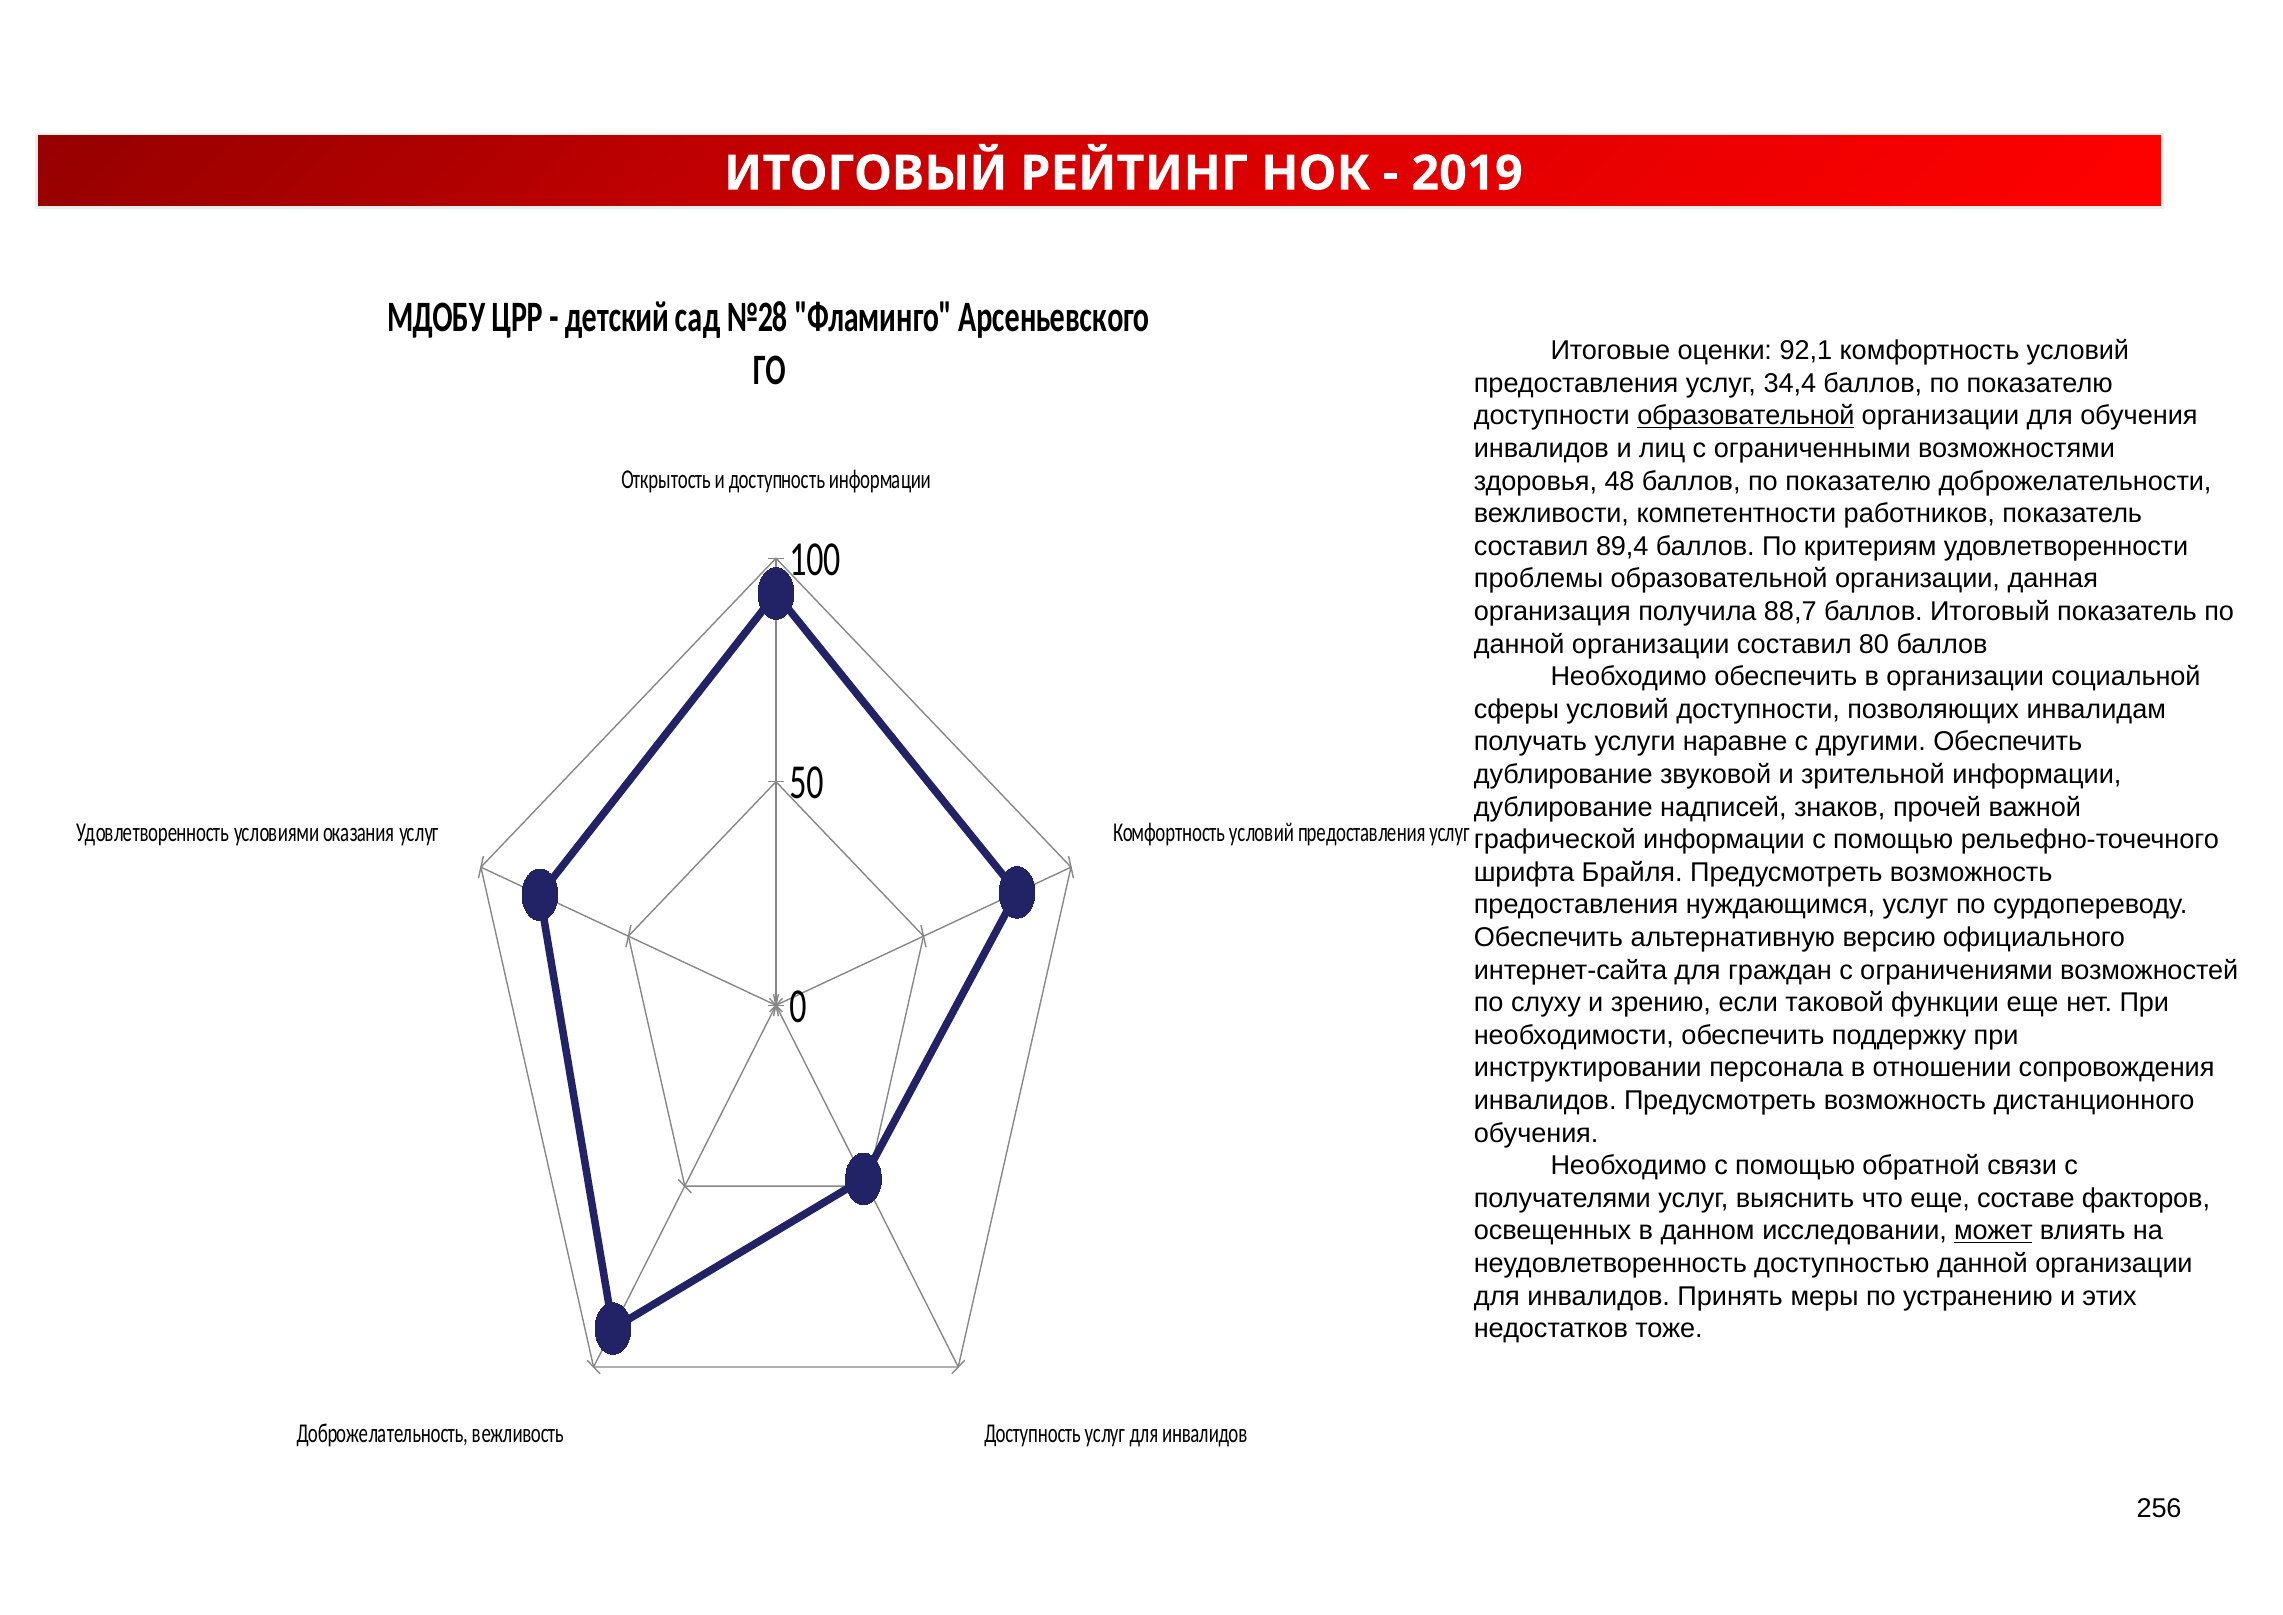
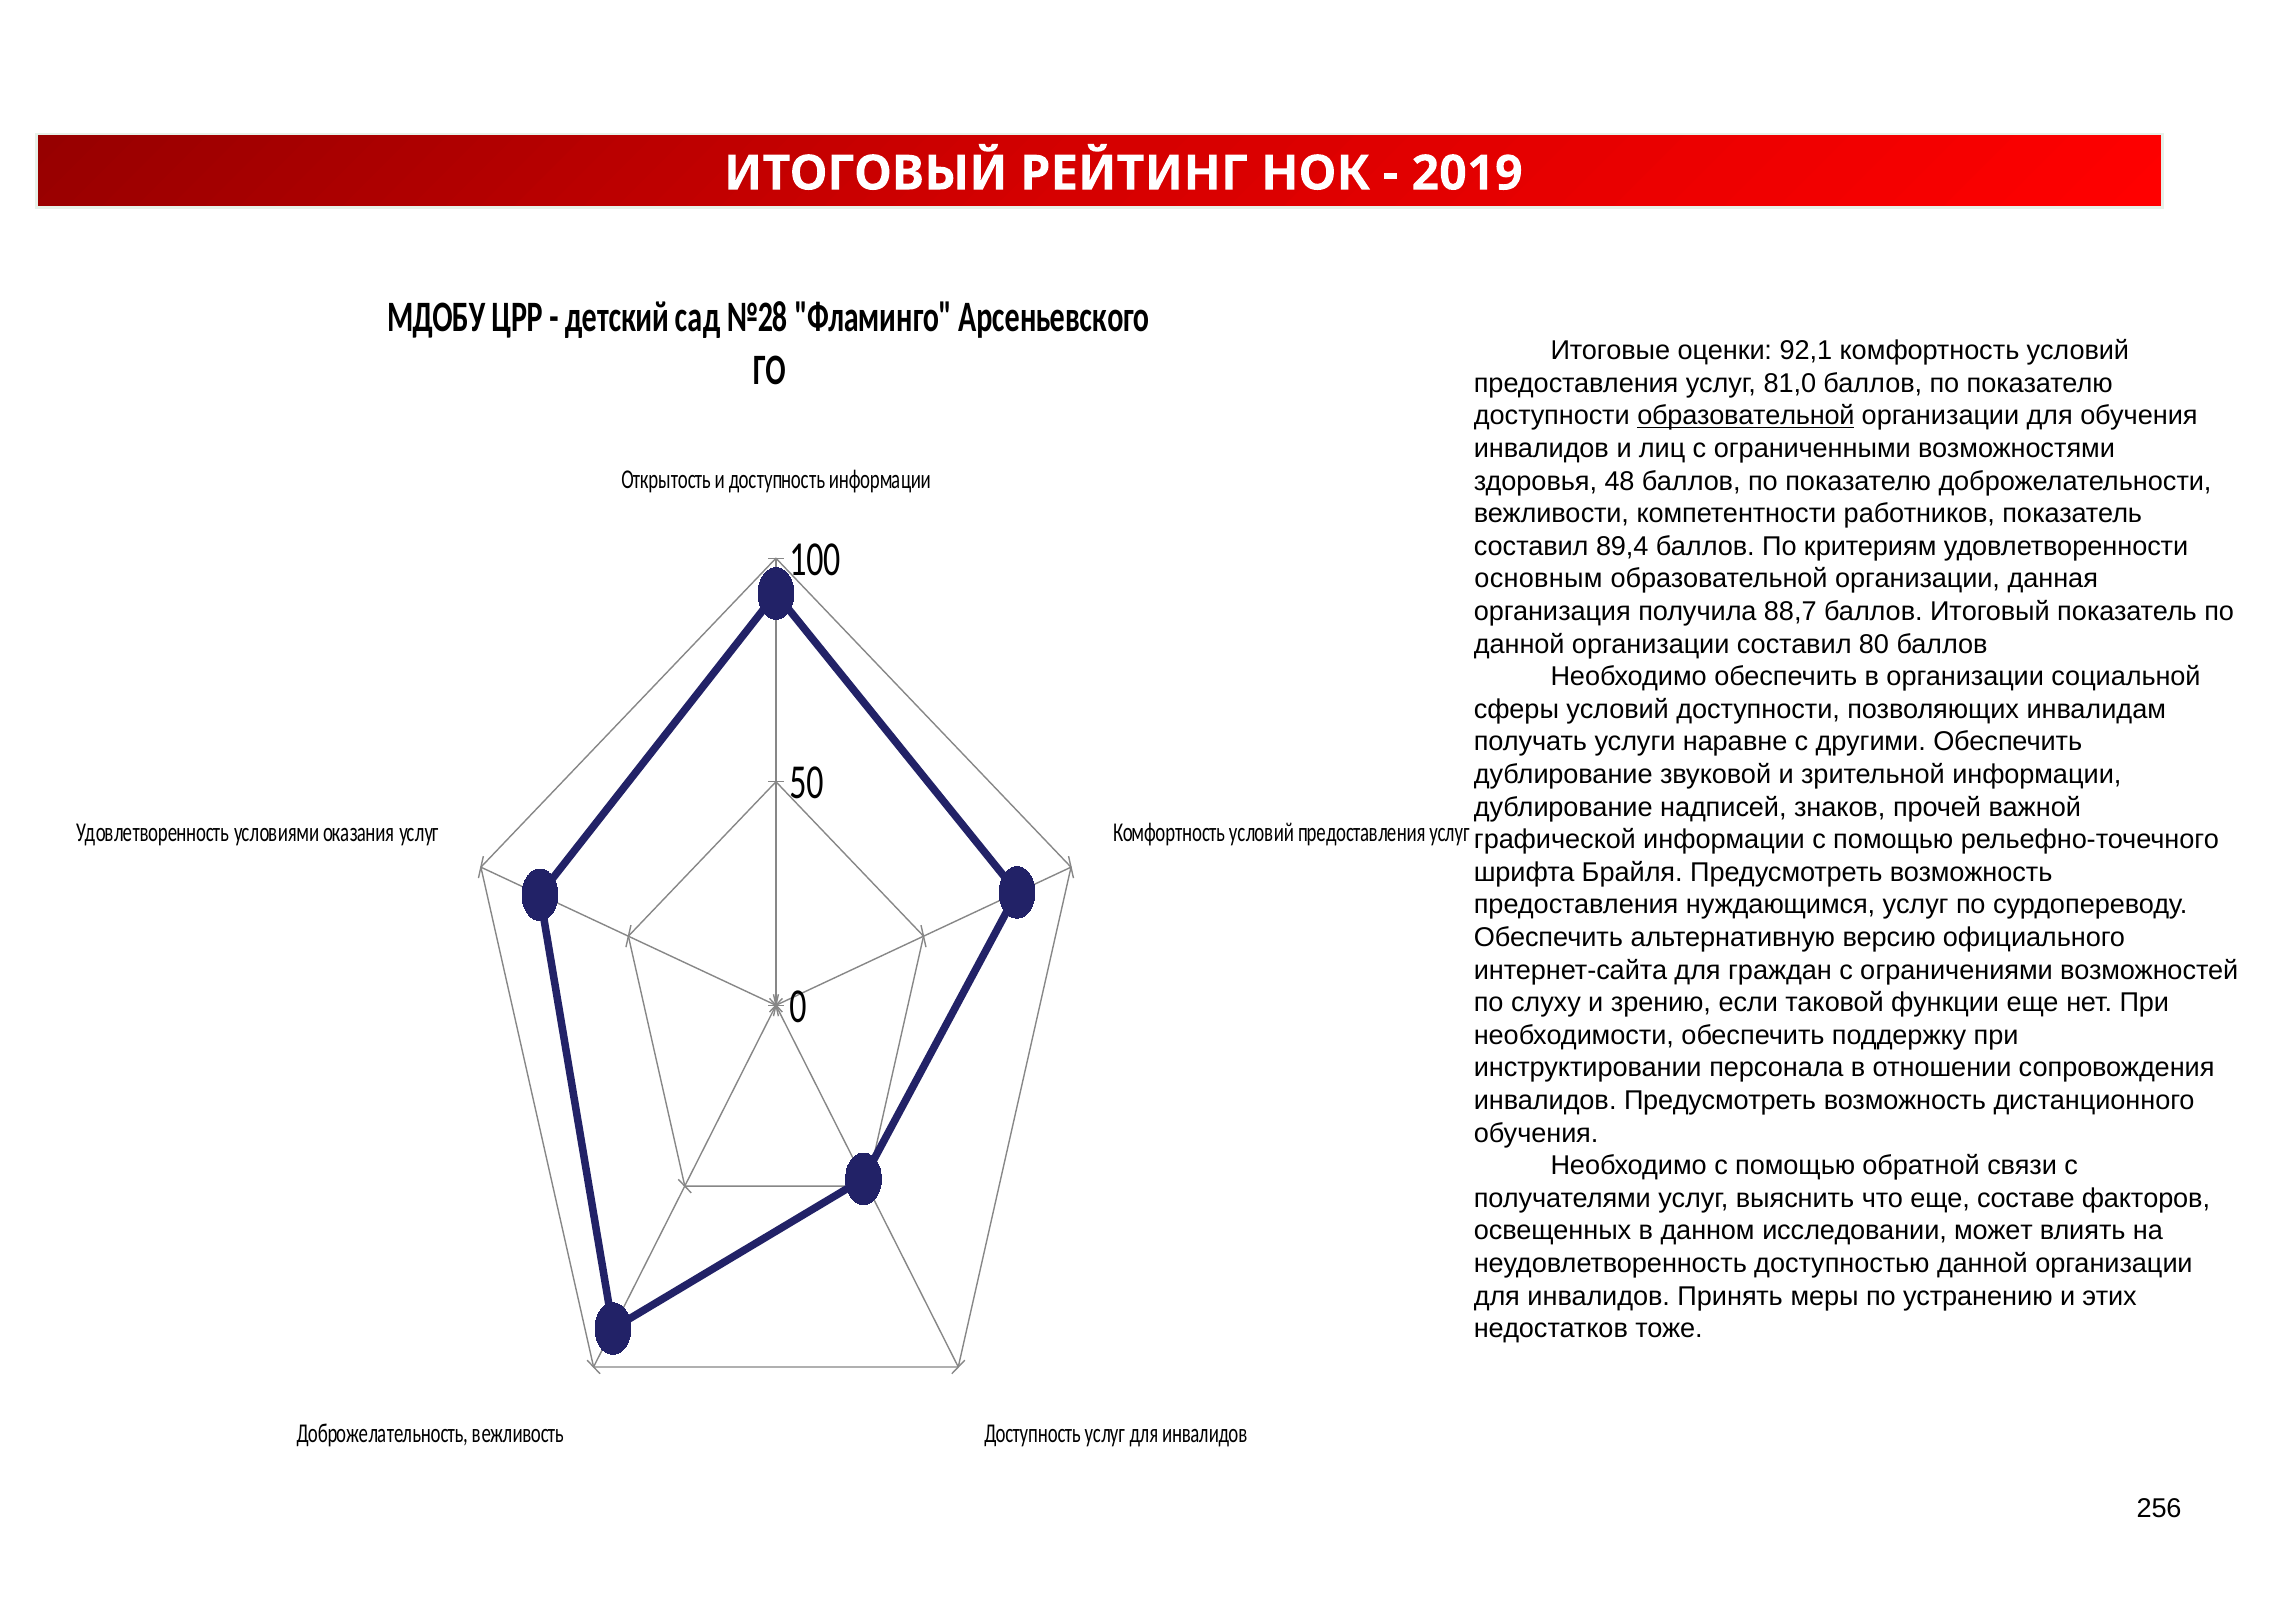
34,4: 34,4 -> 81,0
проблемы: проблемы -> основным
может underline: present -> none
